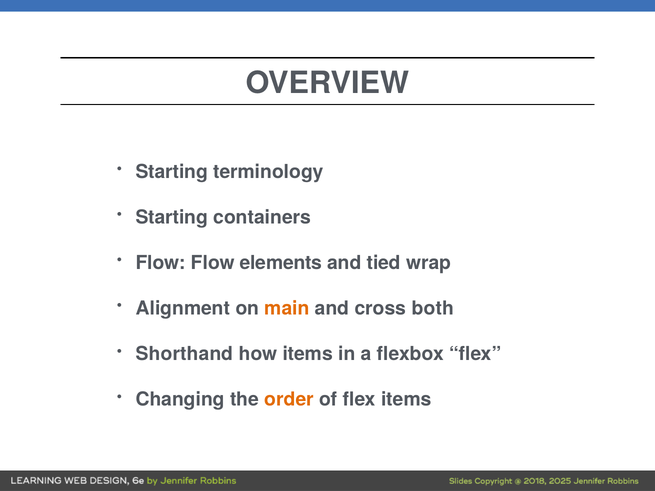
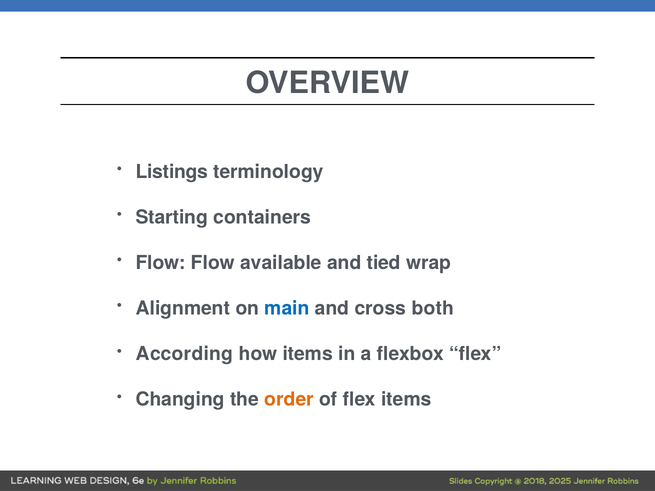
Starting at (172, 172): Starting -> Listings
elements: elements -> available
main colour: orange -> blue
Shorthand: Shorthand -> According
